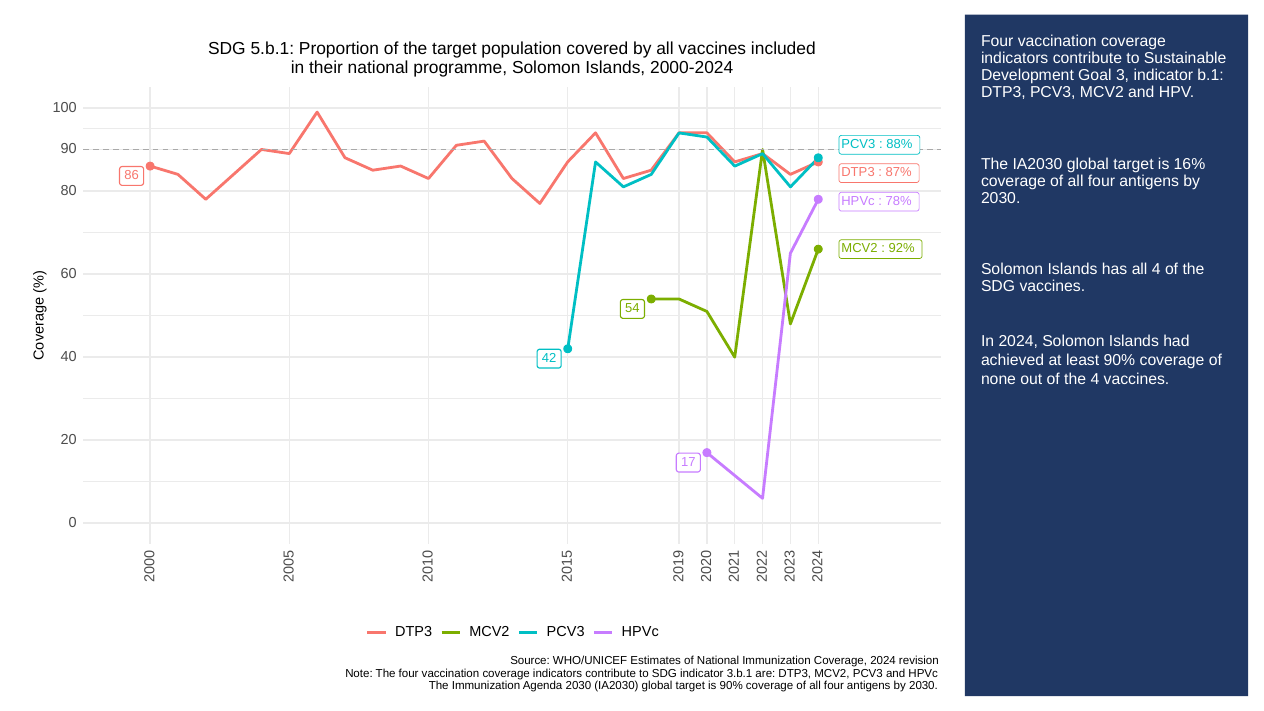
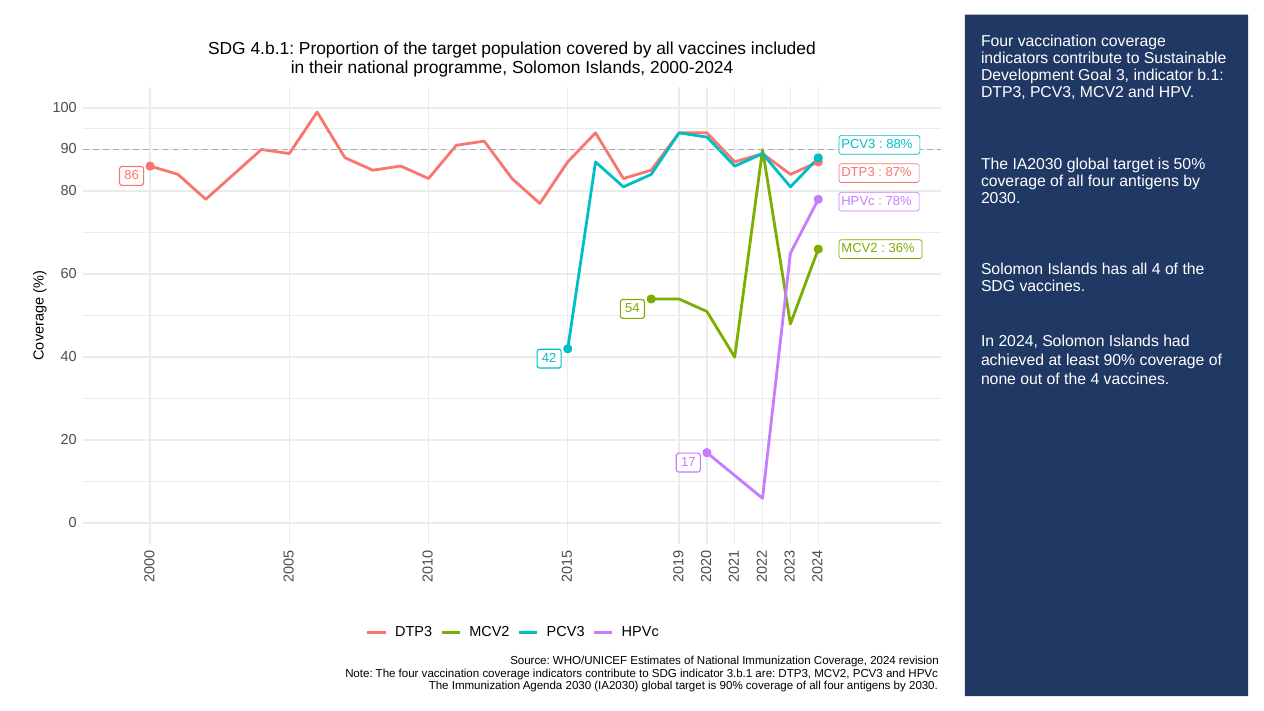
5.b.1: 5.b.1 -> 4.b.1
16%: 16% -> 50%
92%: 92% -> 36%
